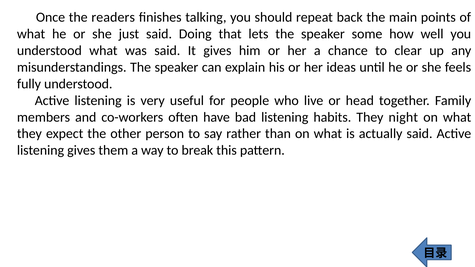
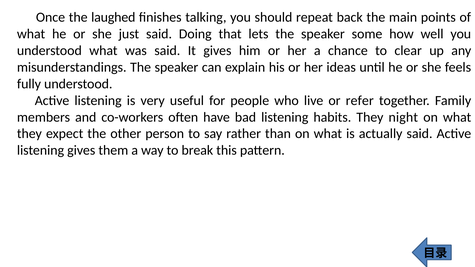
readers: readers -> laughed
head: head -> refer
